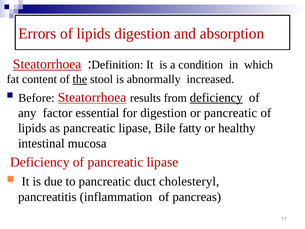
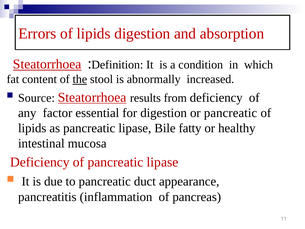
Before: Before -> Source
deficiency at (216, 97) underline: present -> none
cholesteryl: cholesteryl -> appearance
